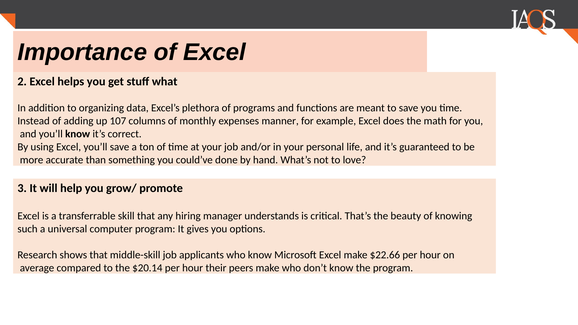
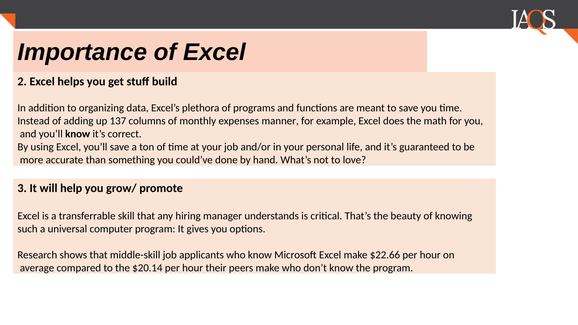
what: what -> build
107: 107 -> 137
